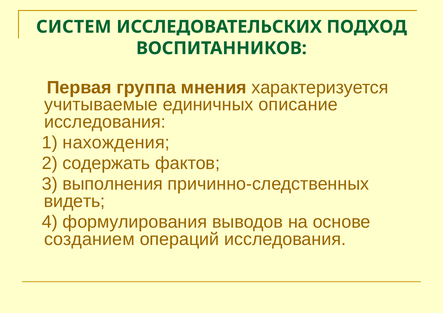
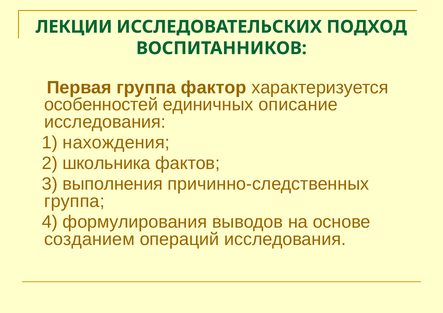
СИСТЕМ: СИСТЕМ -> ЛЕКЦИИ
мнения: мнения -> фактор
учитываемые: учитываемые -> особенностей
содержать: содержать -> школьника
видеть at (75, 201): видеть -> группа
